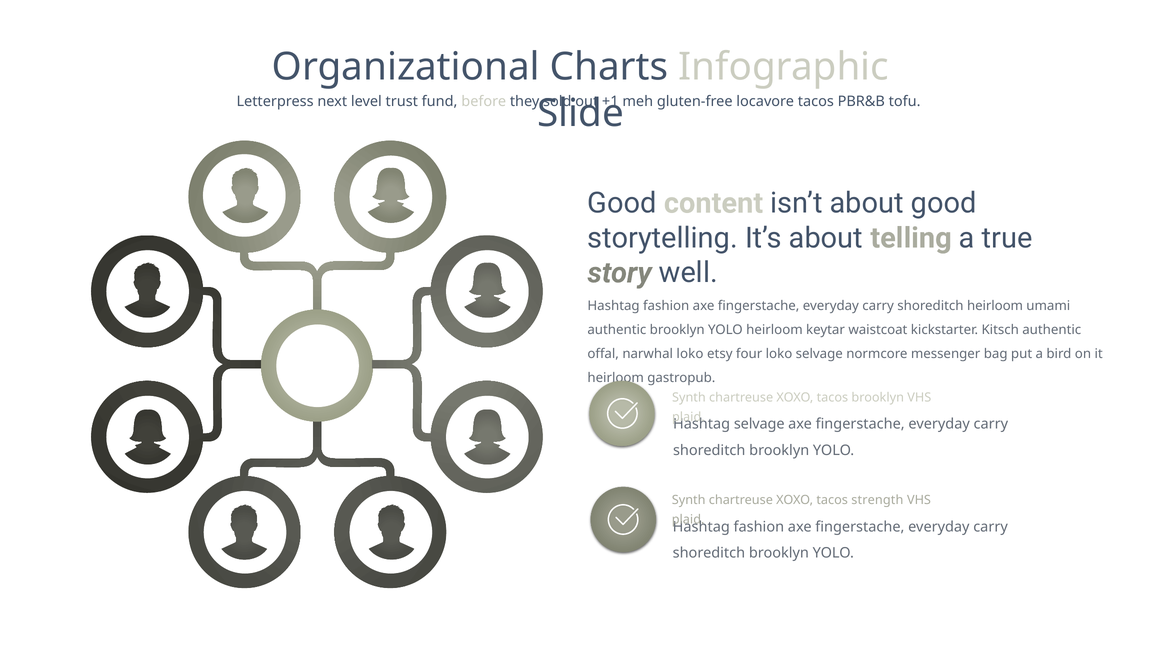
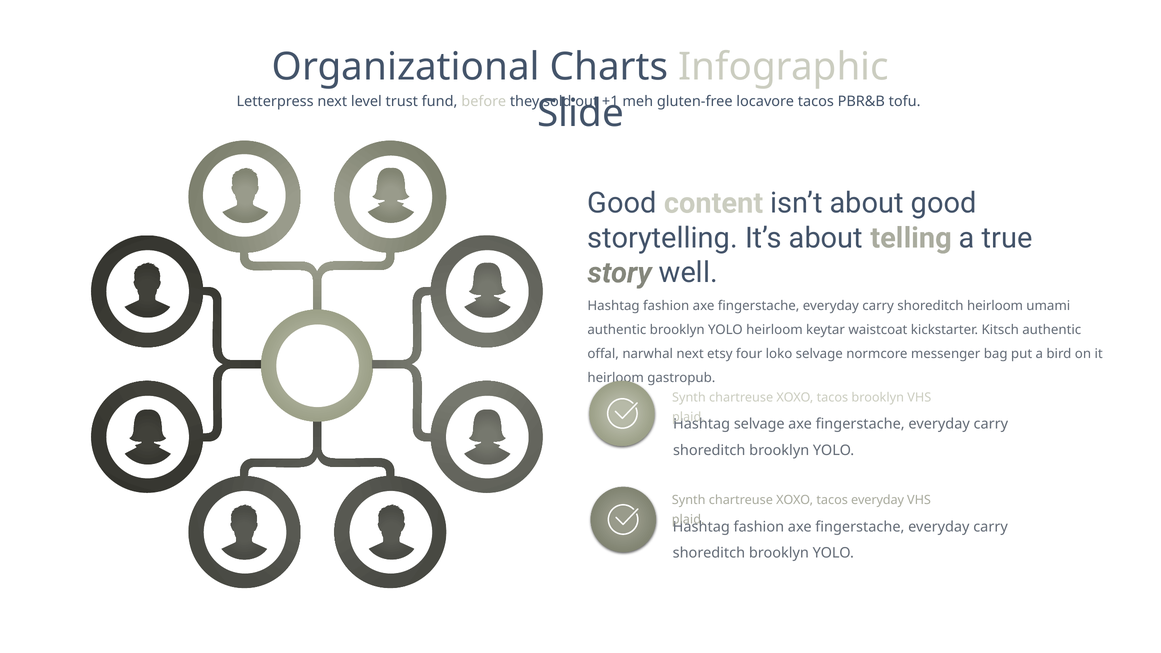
narwhal loko: loko -> next
tacos strength: strength -> everyday
